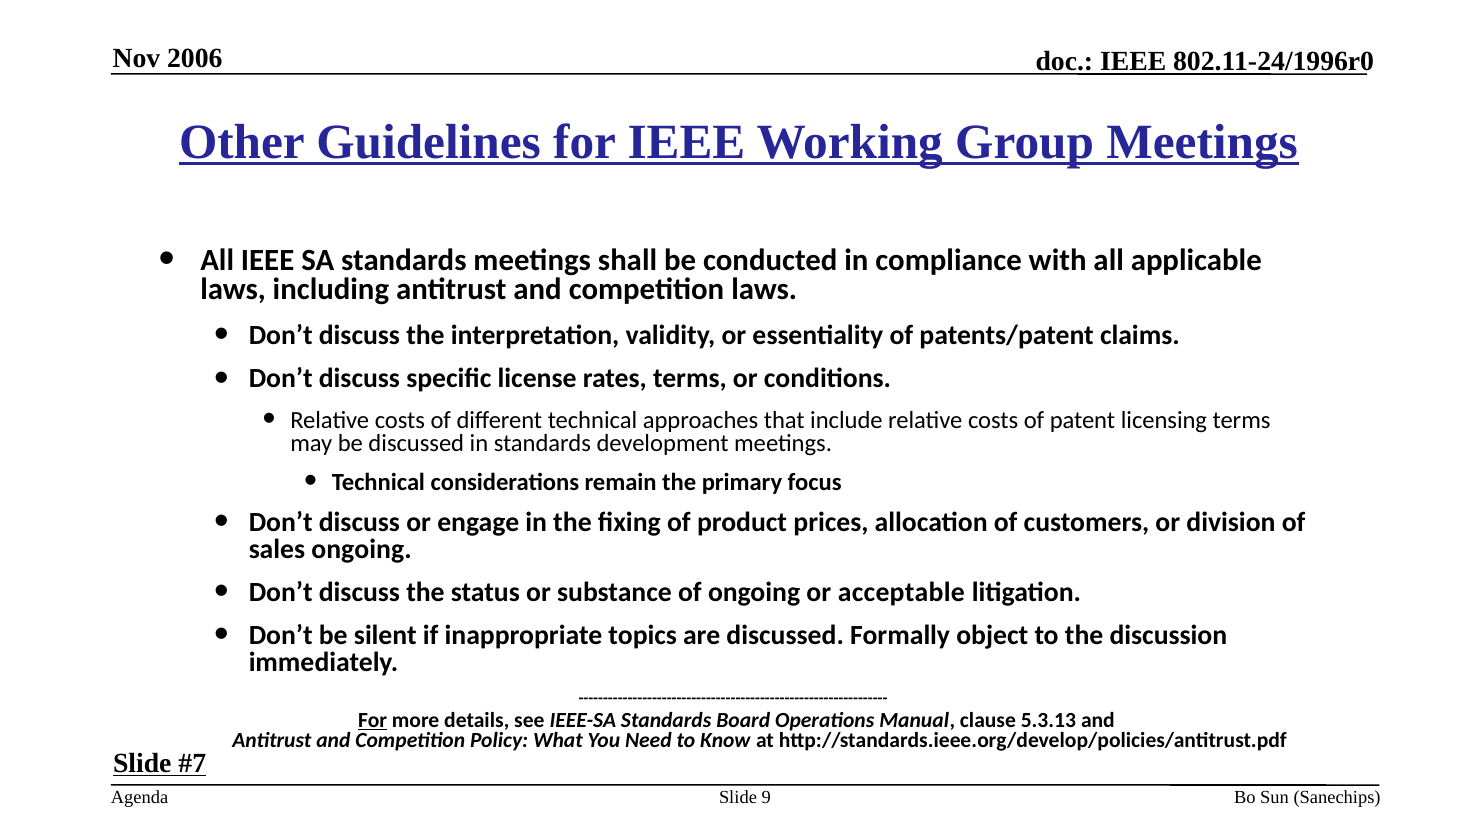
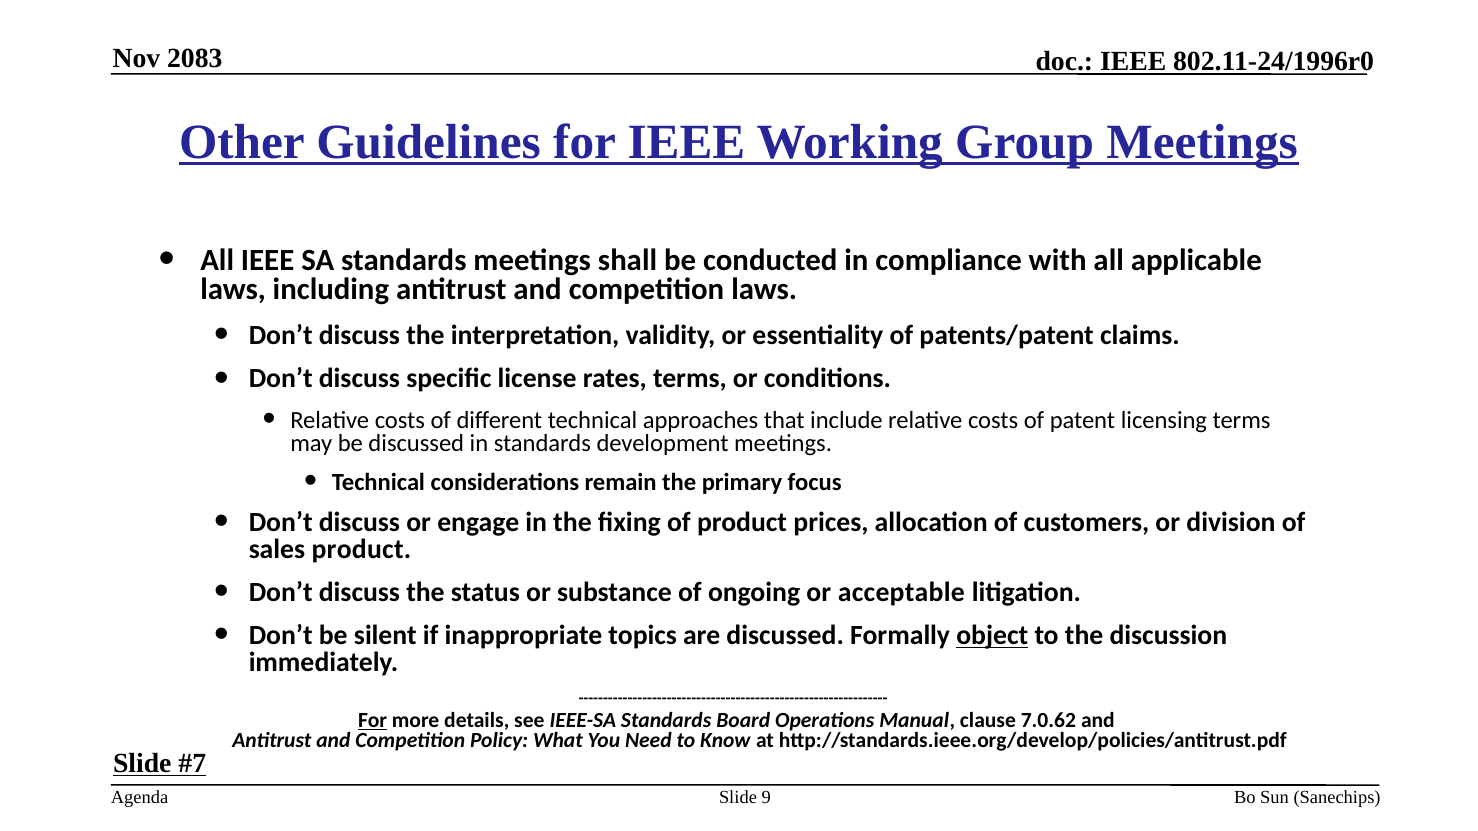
2006: 2006 -> 2083
sales ongoing: ongoing -> product
object underline: none -> present
5.3.13: 5.3.13 -> 7.0.62
